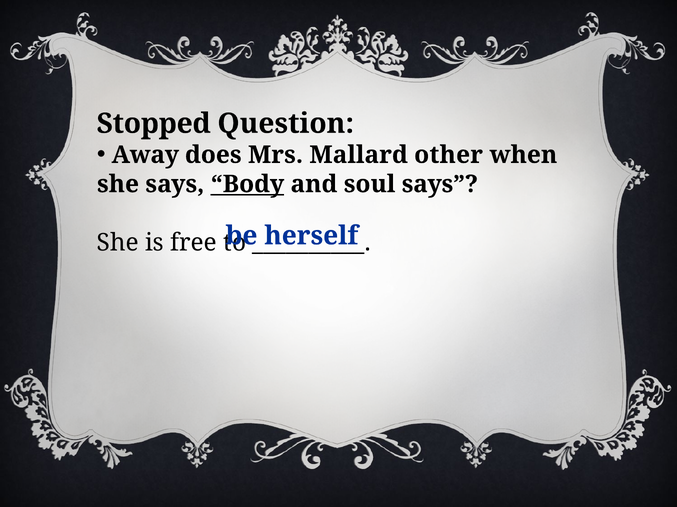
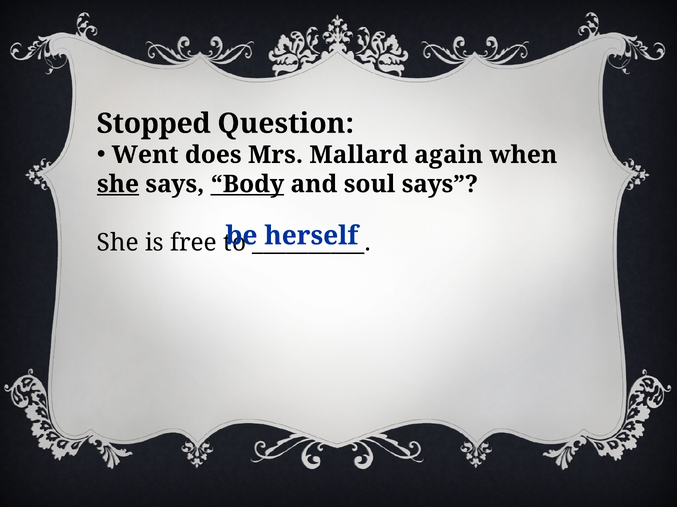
Away: Away -> Went
other: other -> again
she at (118, 184) underline: none -> present
